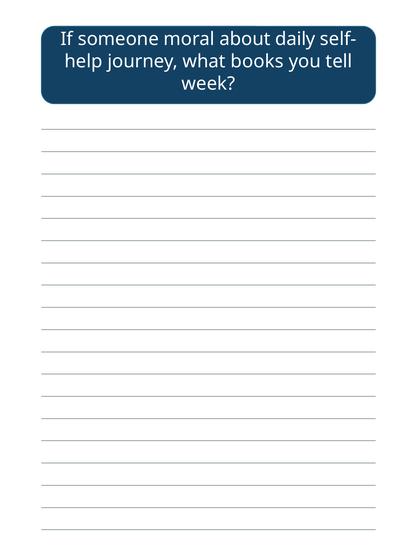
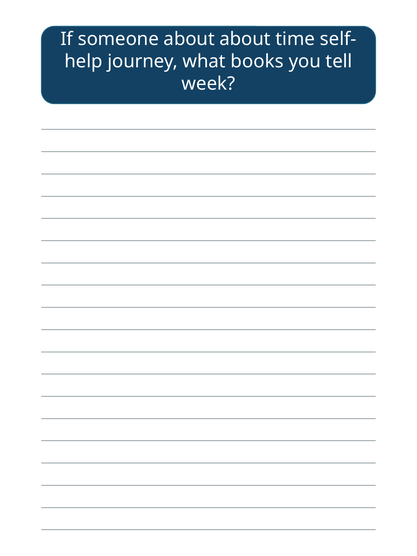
someone moral: moral -> about
daily: daily -> time
